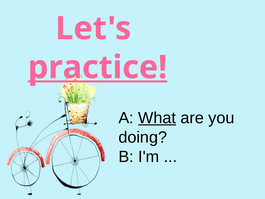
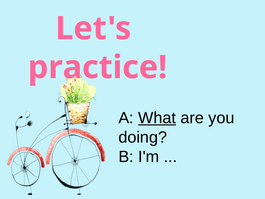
practice underline: present -> none
